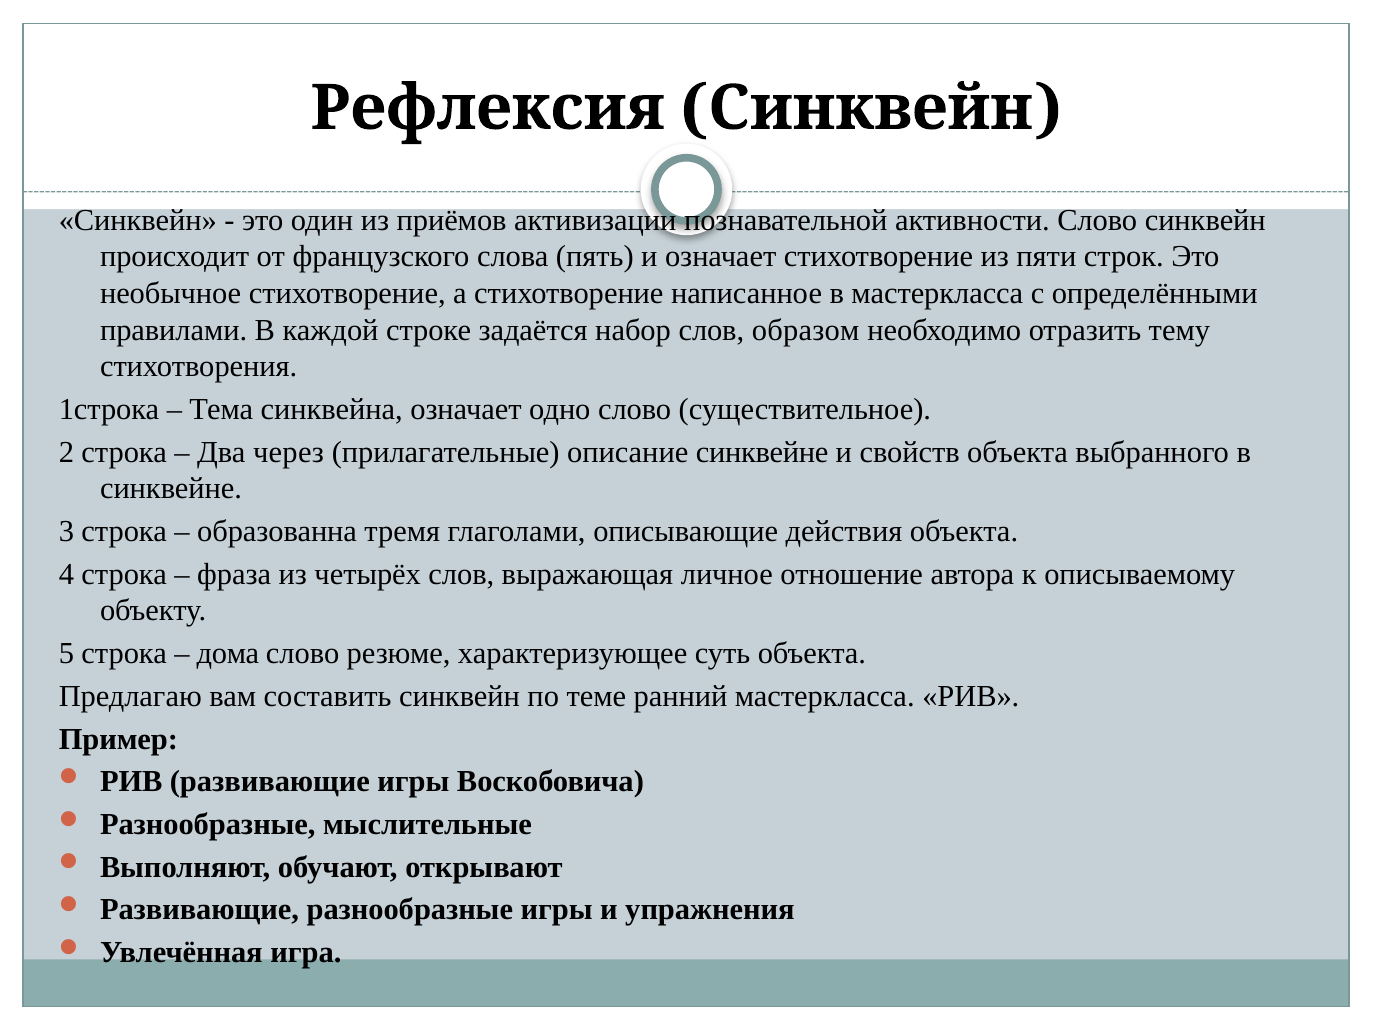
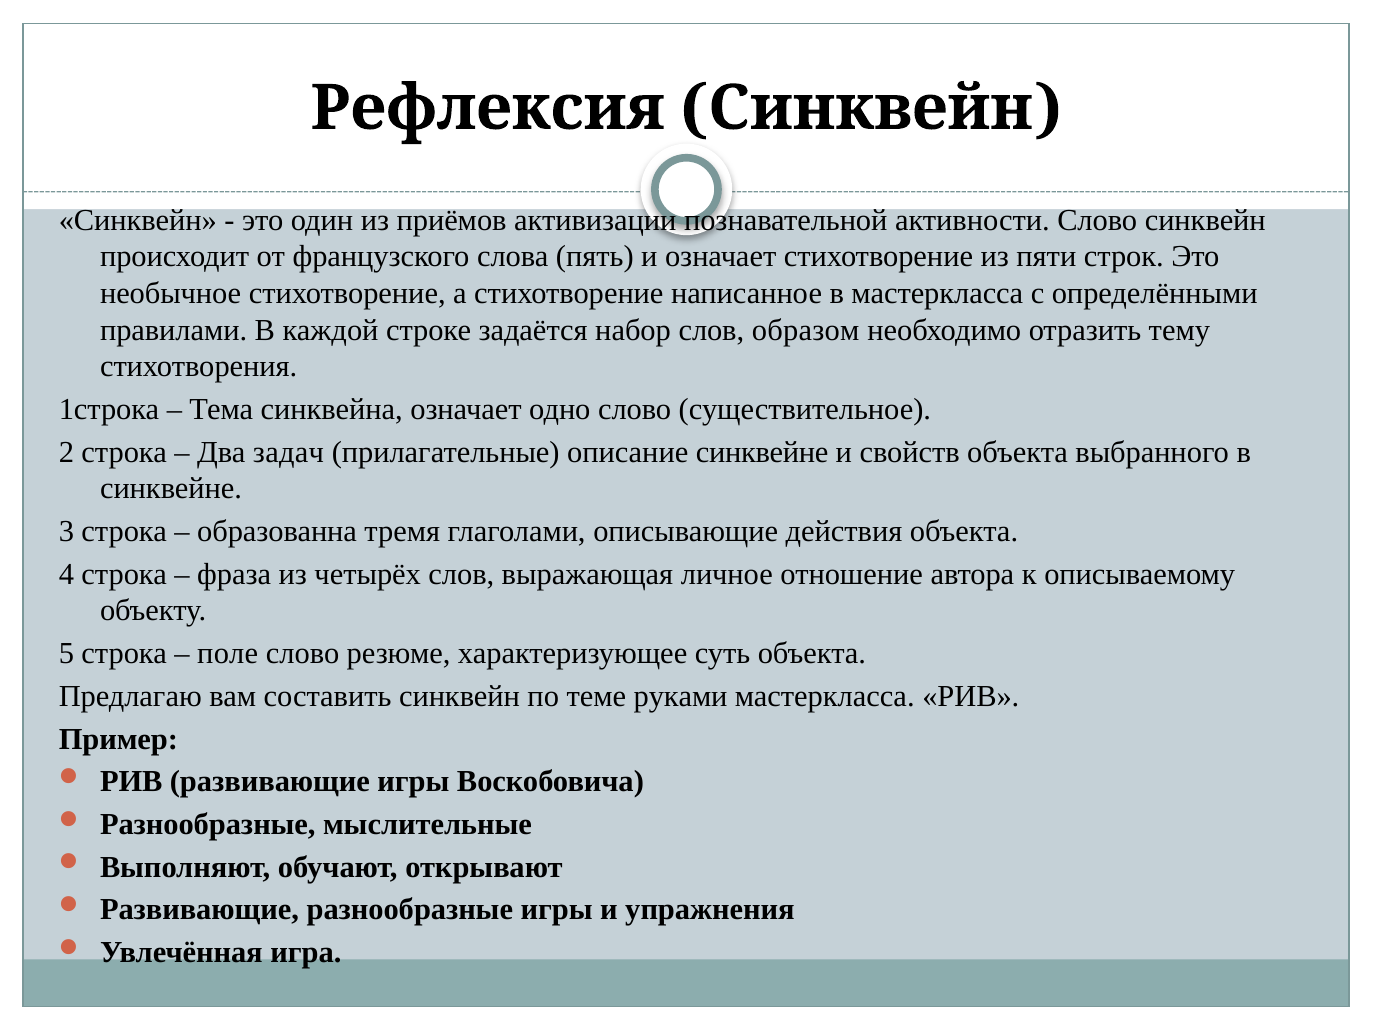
через: через -> задач
дома: дома -> поле
ранний: ранний -> руками
